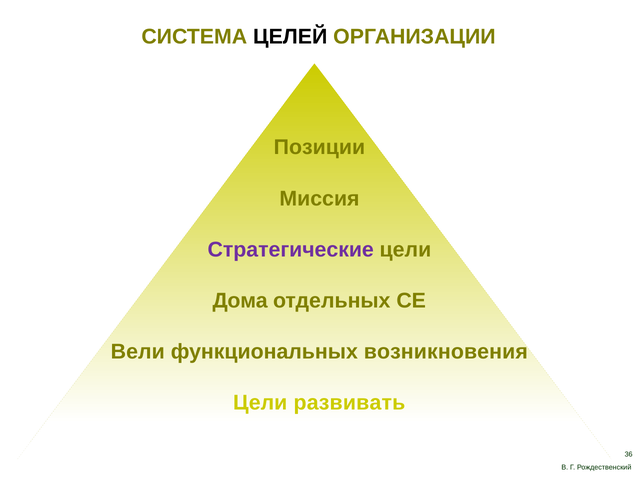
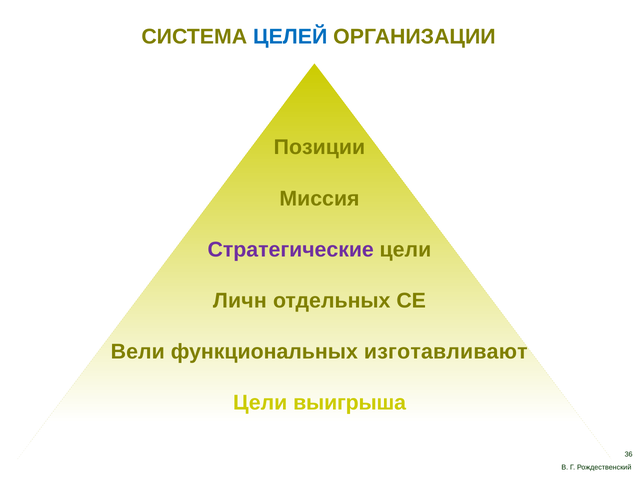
ЦЕЛЕЙ colour: black -> blue
Дома: Дома -> Личн
возникновения: возникновения -> изготавливают
развивать: развивать -> выигрыша
